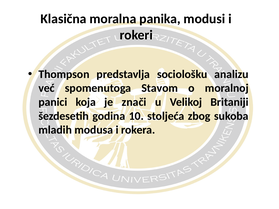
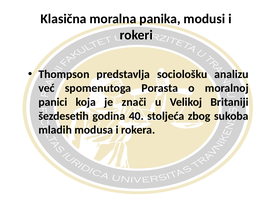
Stavom: Stavom -> Porasta
10: 10 -> 40
